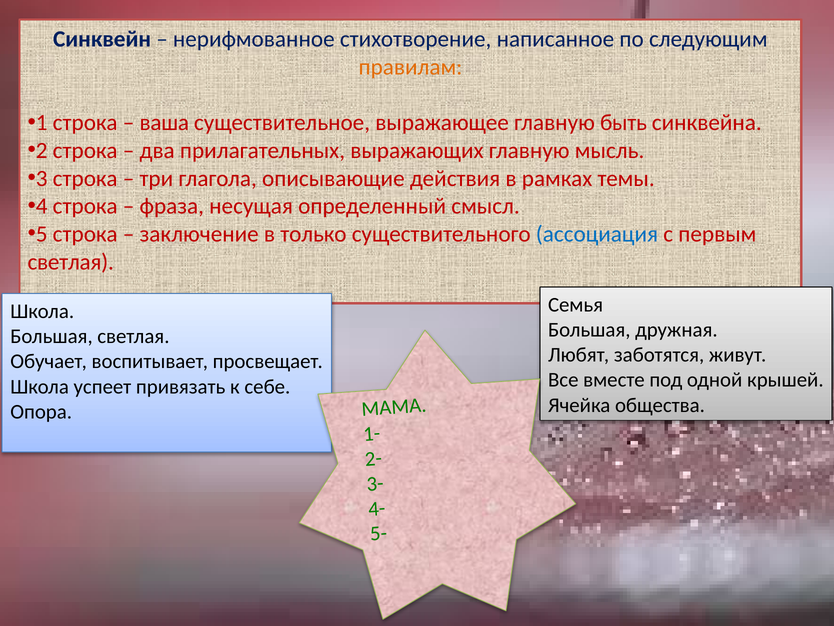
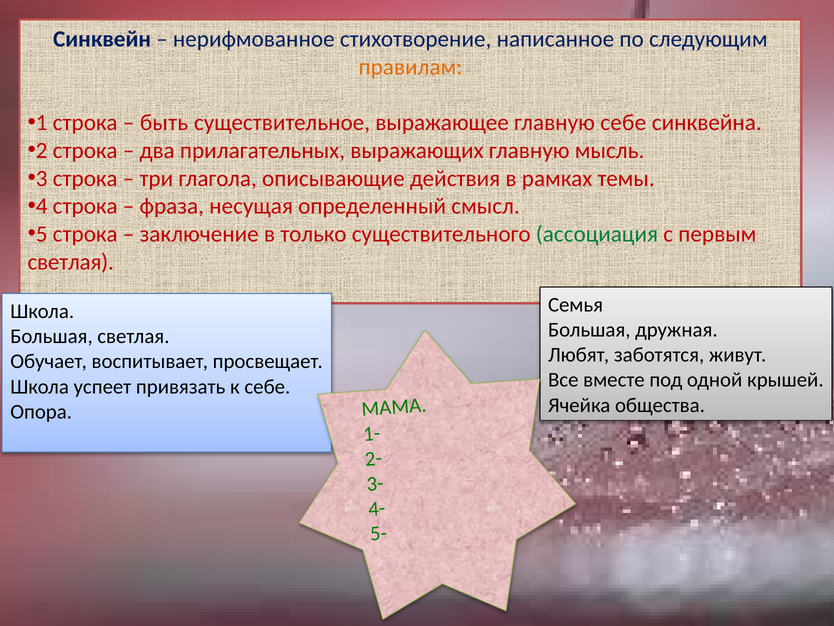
ваша: ваша -> быть
главную быть: быть -> себе
ассоциация colour: blue -> green
